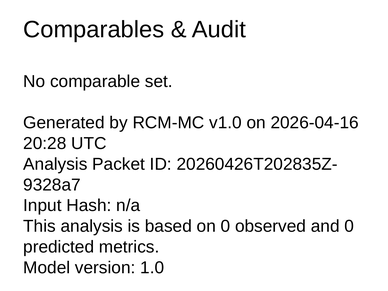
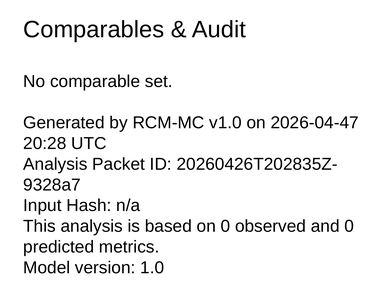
2026-04-16: 2026-04-16 -> 2026-04-47
